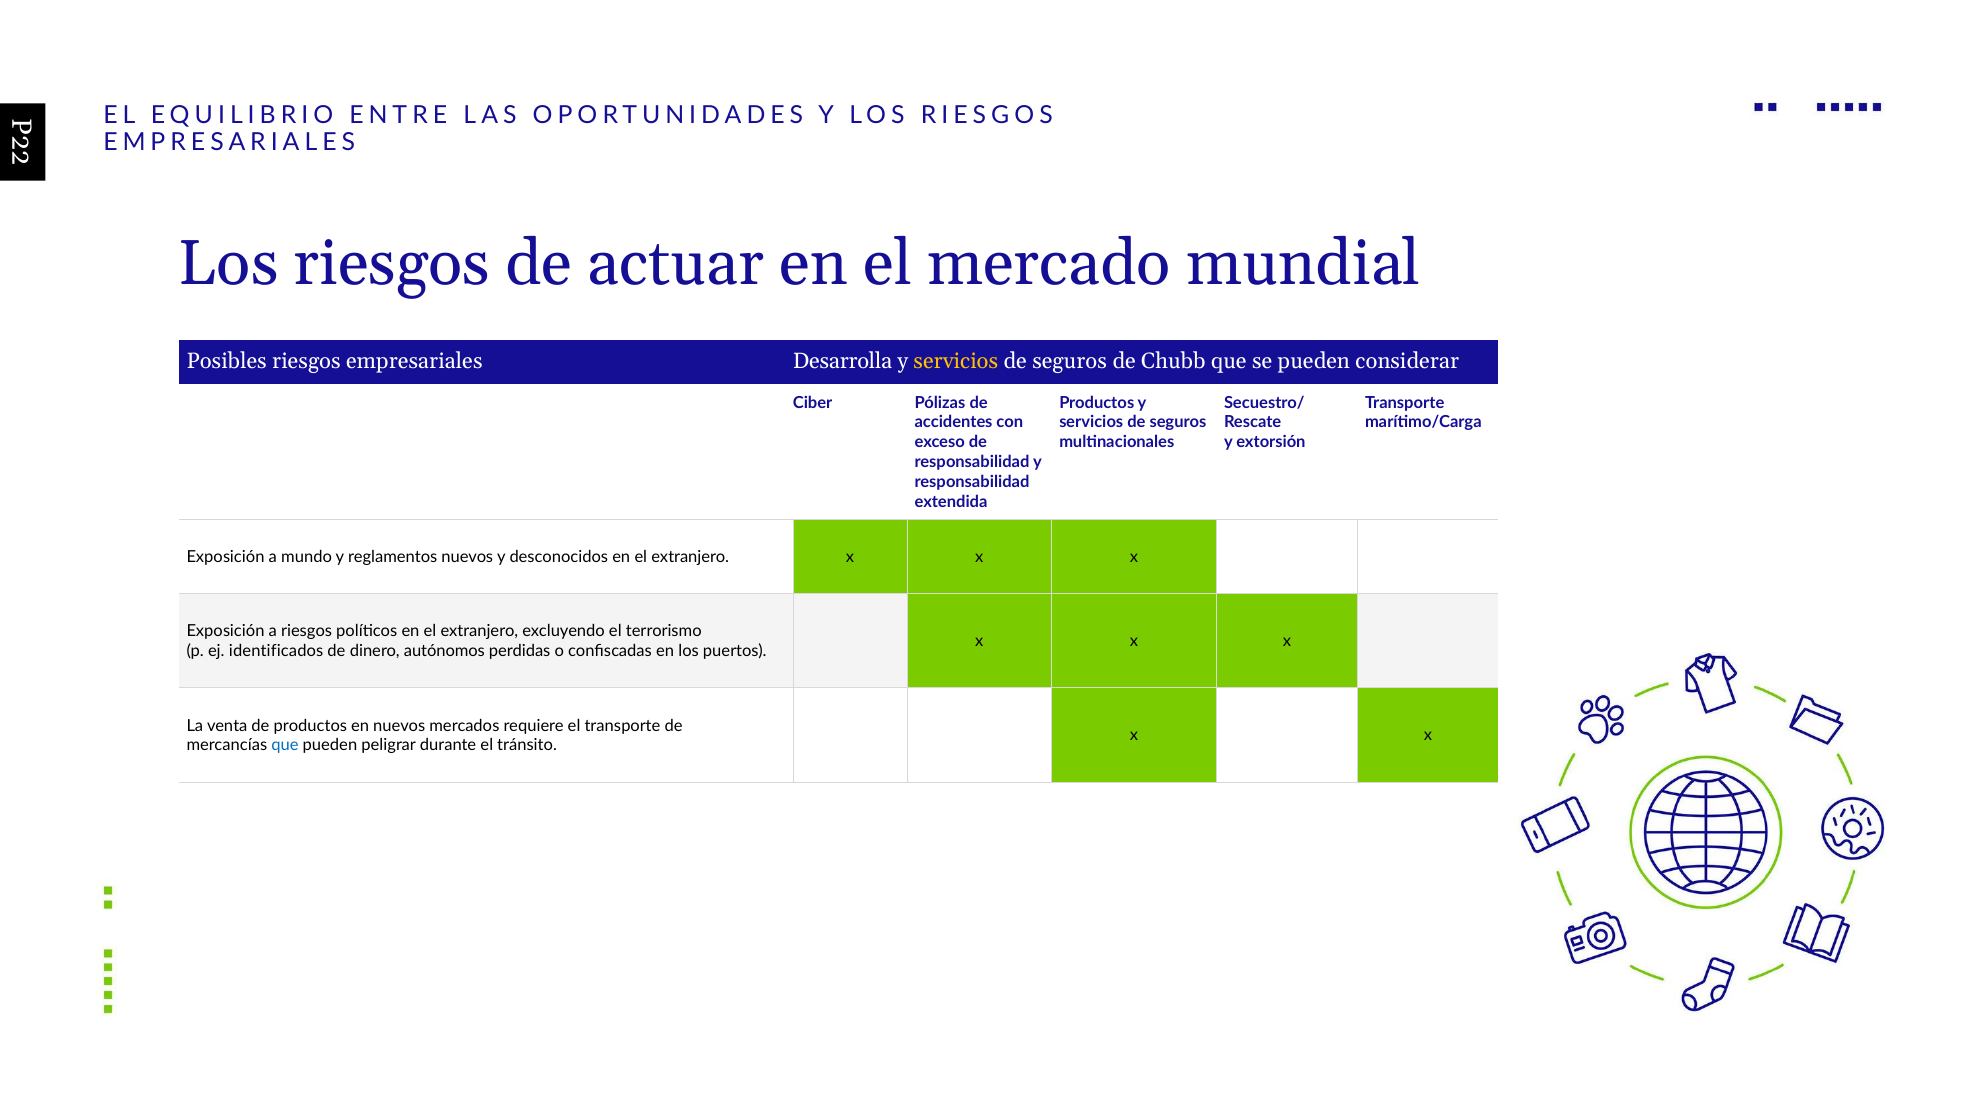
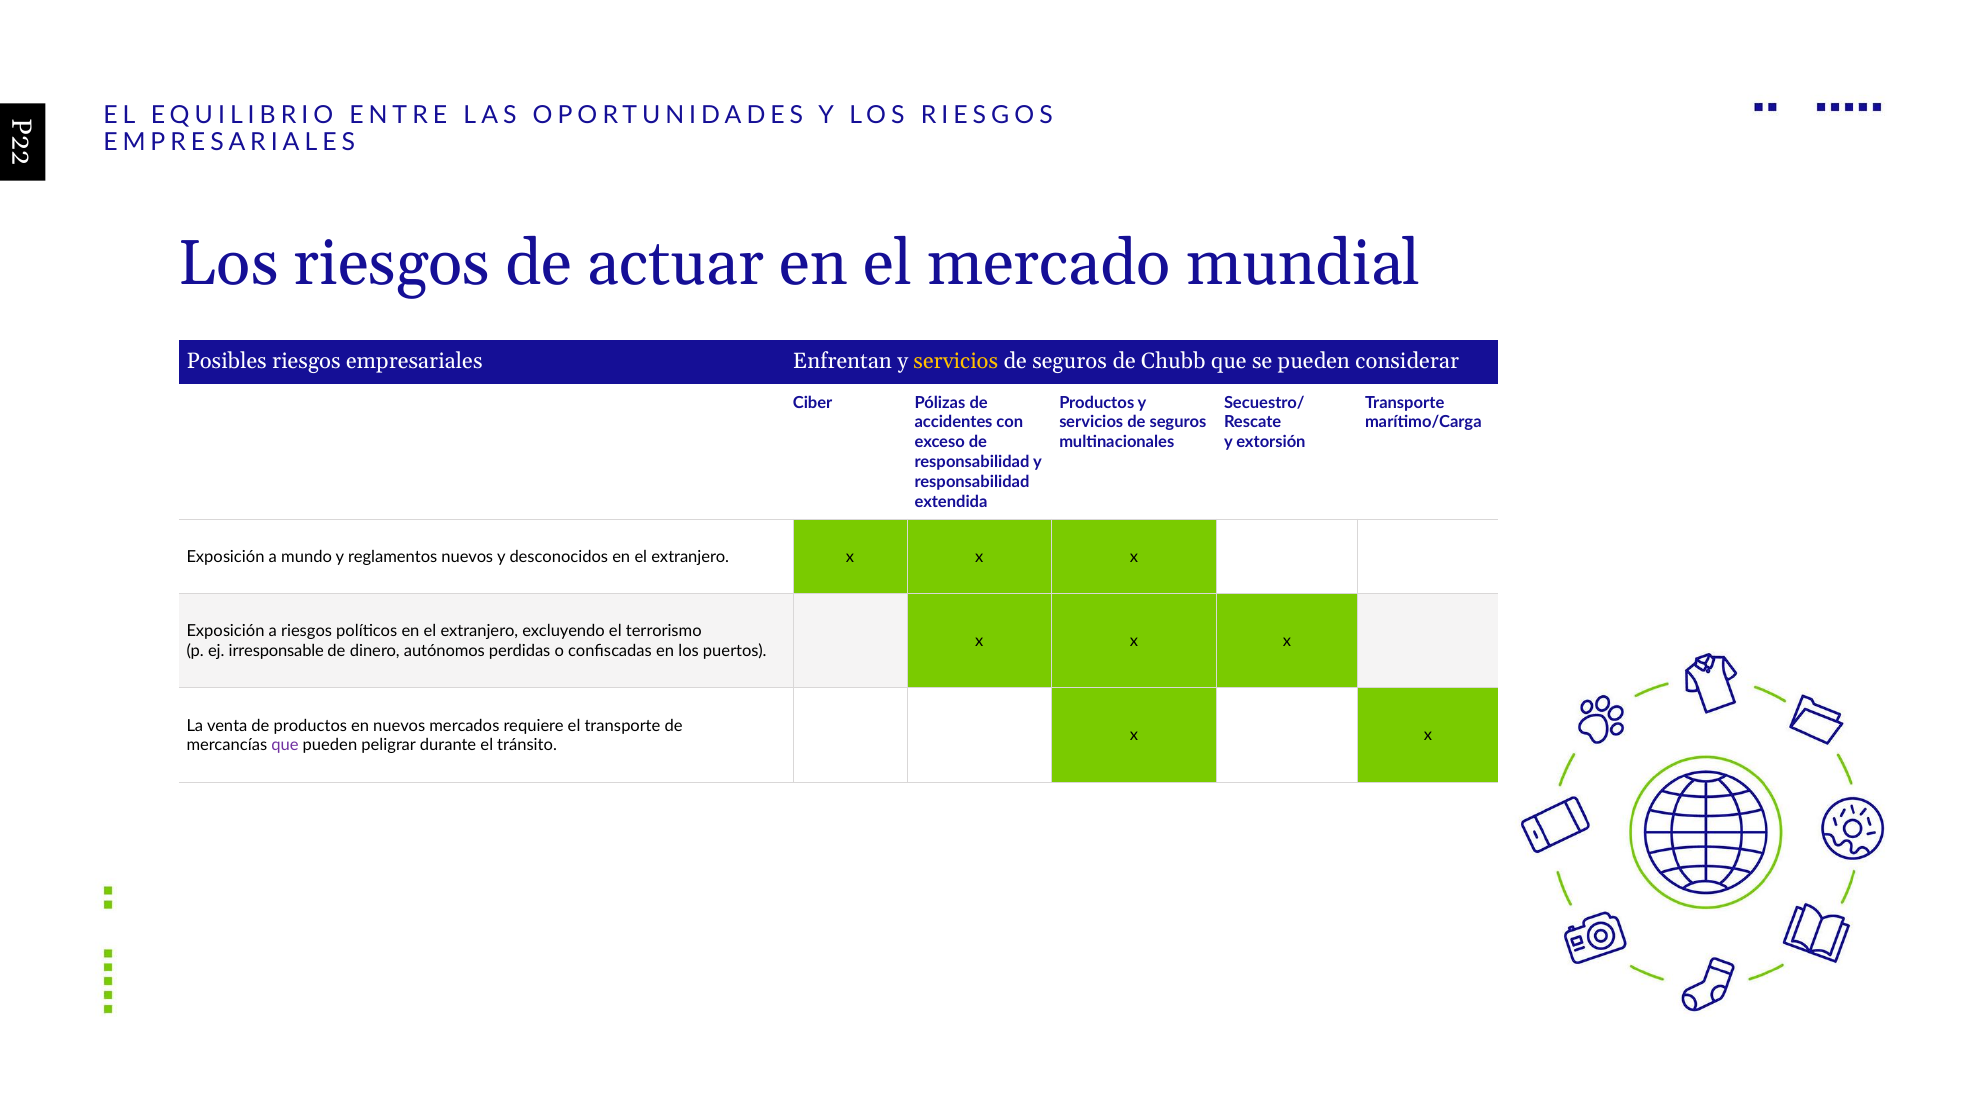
Desarrolla: Desarrolla -> Enfrentan
identificados: identificados -> irresponsable
que at (285, 745) colour: blue -> purple
